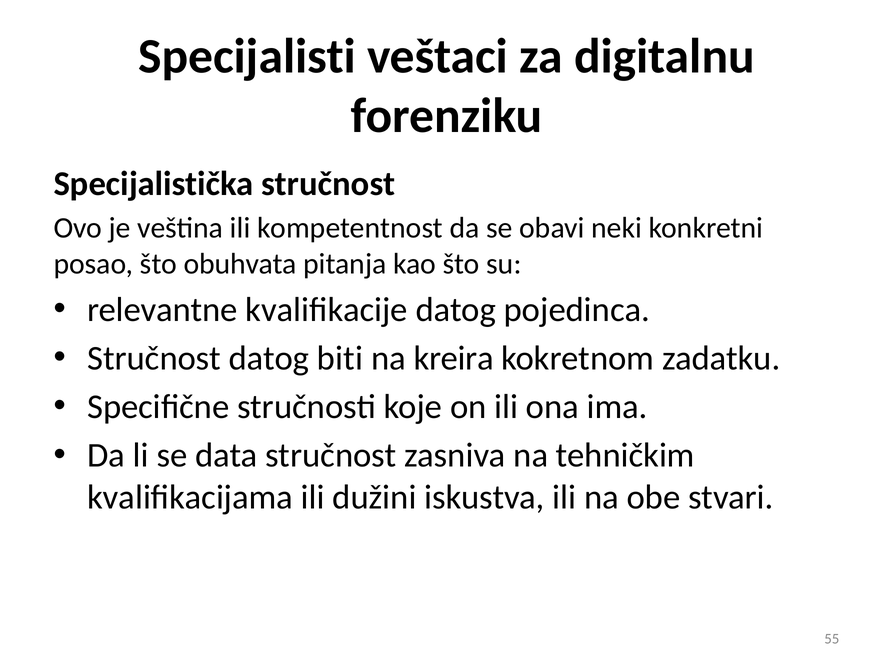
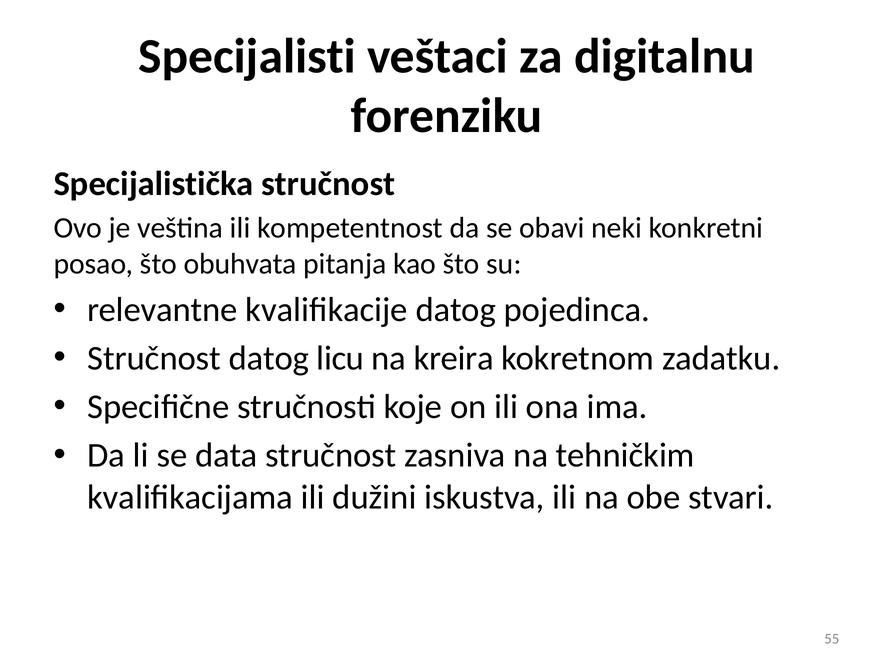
biti: biti -> licu
